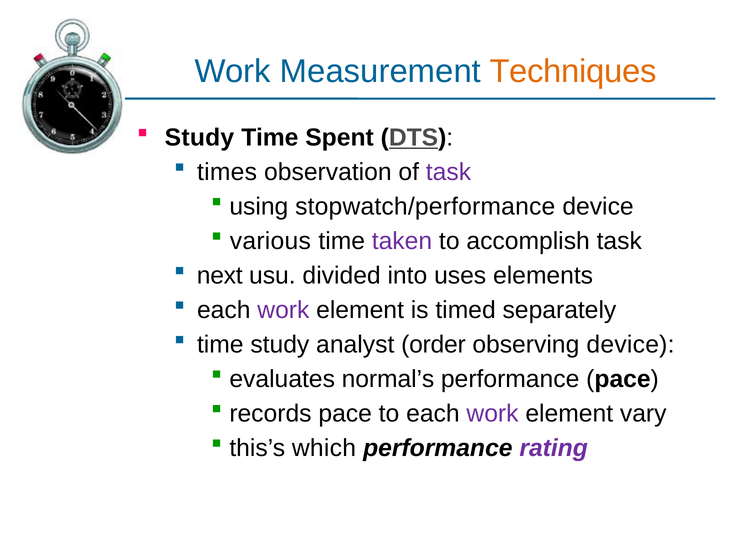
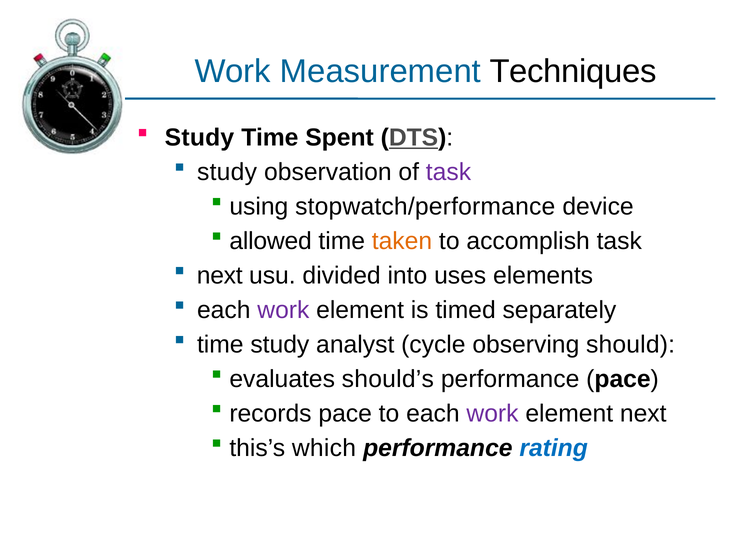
Techniques colour: orange -> black
times at (227, 172): times -> study
various: various -> allowed
taken colour: purple -> orange
order: order -> cycle
observing device: device -> should
normal’s: normal’s -> should’s
element vary: vary -> next
rating colour: purple -> blue
